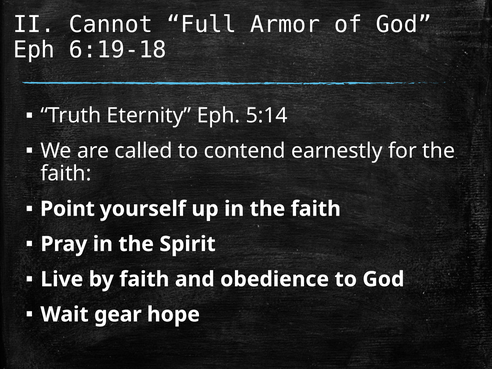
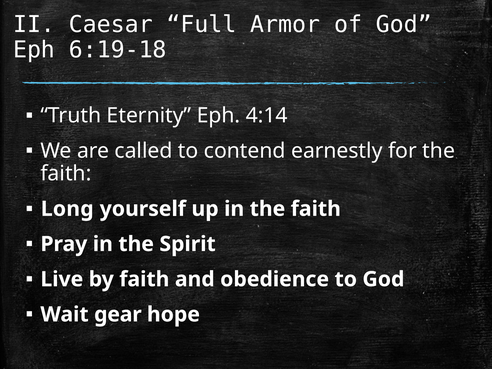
Cannot: Cannot -> Caesar
5:14: 5:14 -> 4:14
Point: Point -> Long
